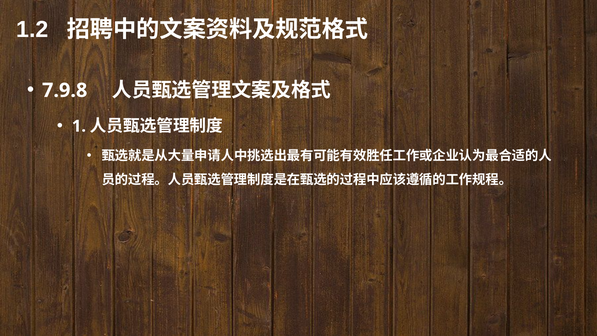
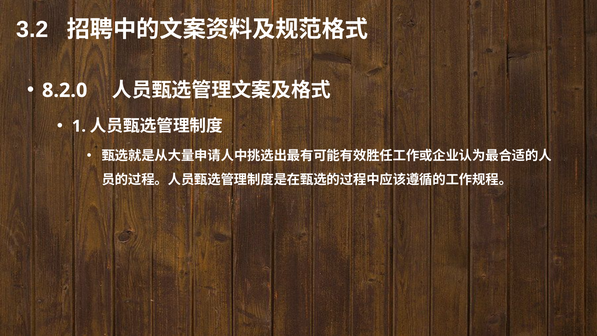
1.2: 1.2 -> 3.2
7.9.8: 7.9.8 -> 8.2.0
